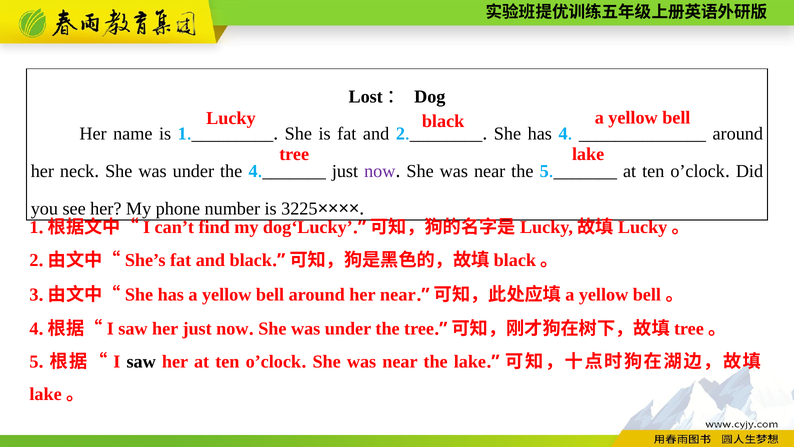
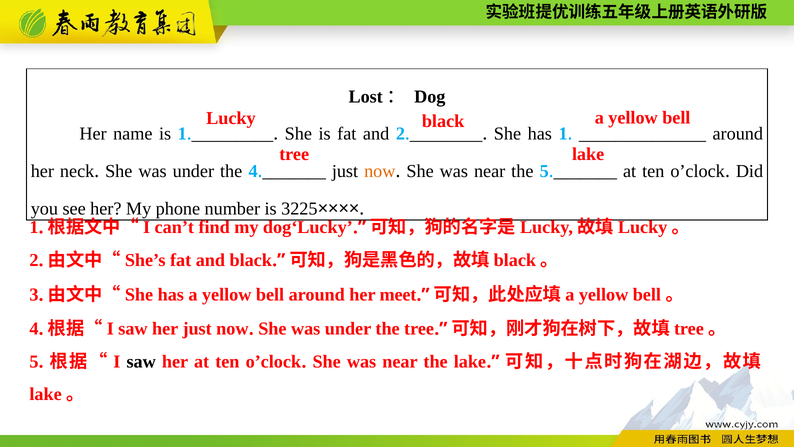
has 4: 4 -> 1
now at (380, 171) colour: purple -> orange
her near: near -> meet
